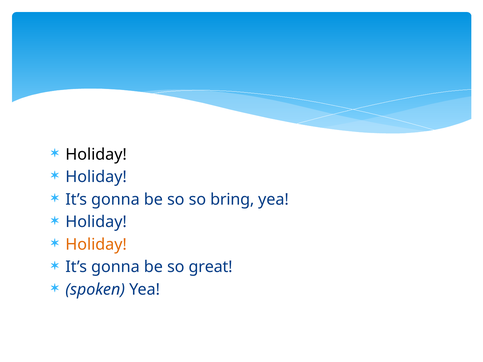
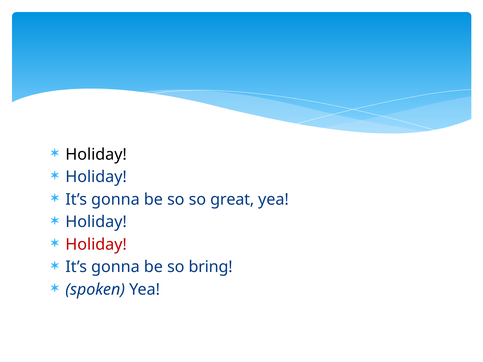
bring: bring -> great
Holiday at (96, 245) colour: orange -> red
great: great -> bring
